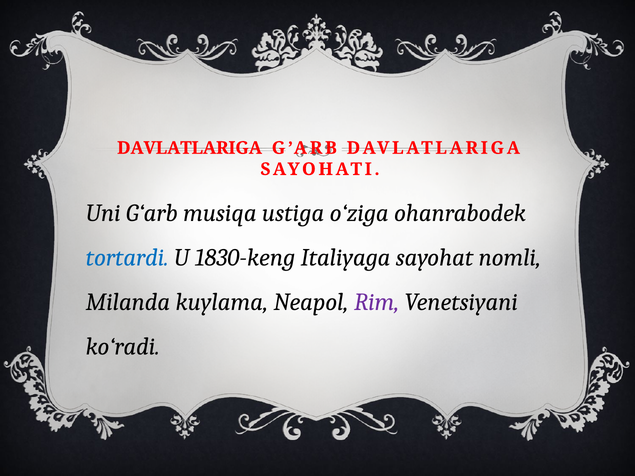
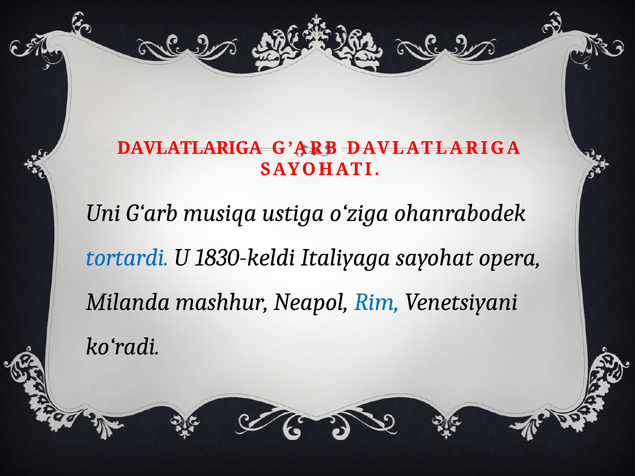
1830-keng: 1830-keng -> 1830-keldi
nomli: nomli -> opera
kuylama: kuylama -> mashhur
Rim colour: purple -> blue
